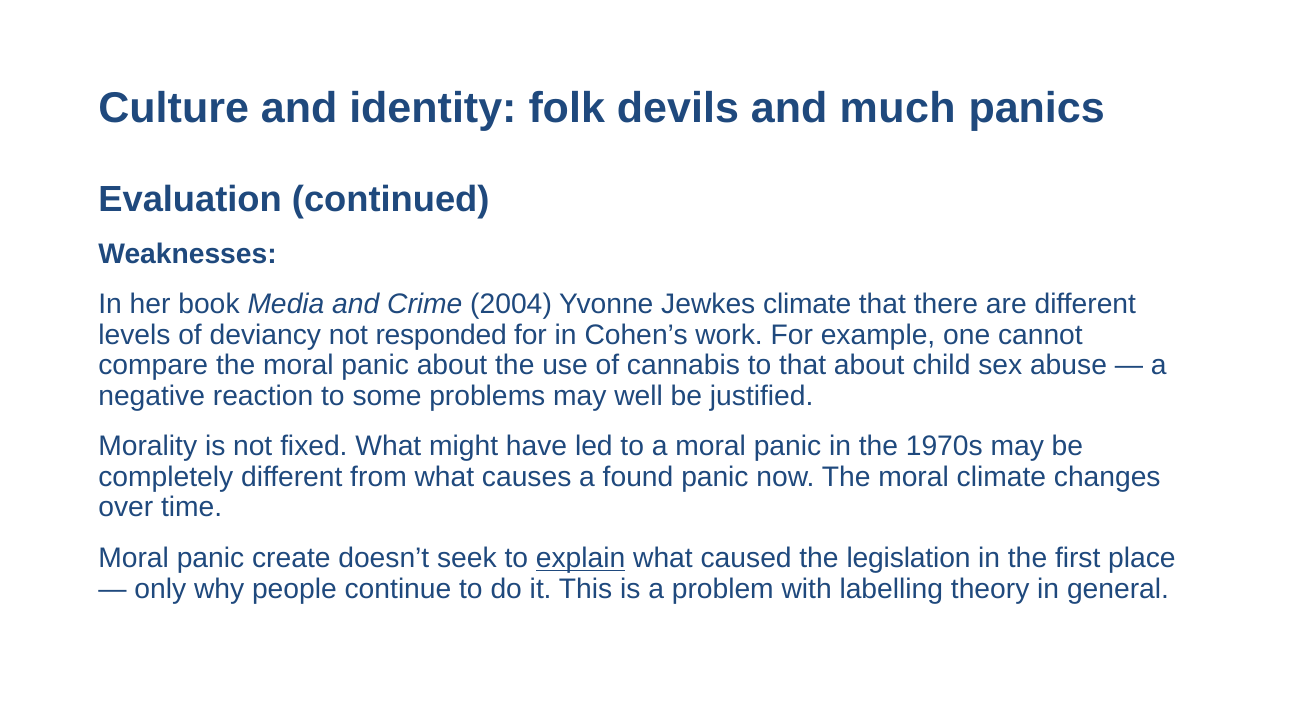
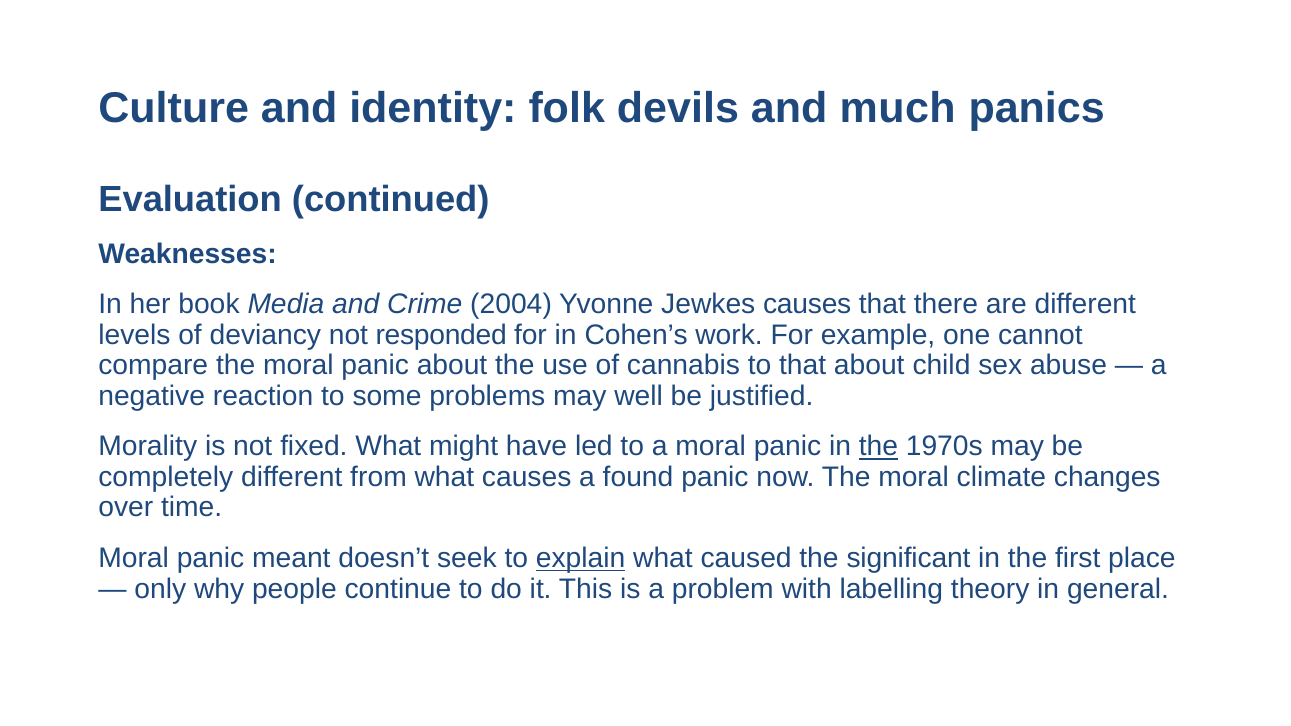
Jewkes climate: climate -> causes
the at (878, 447) underline: none -> present
create: create -> meant
legislation: legislation -> significant
